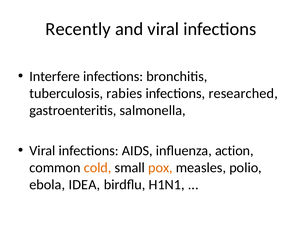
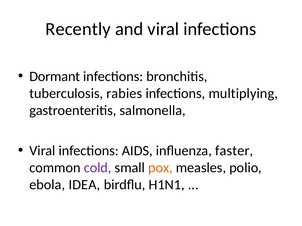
Interfere: Interfere -> Dormant
researched: researched -> multiplying
action: action -> faster
cold colour: orange -> purple
